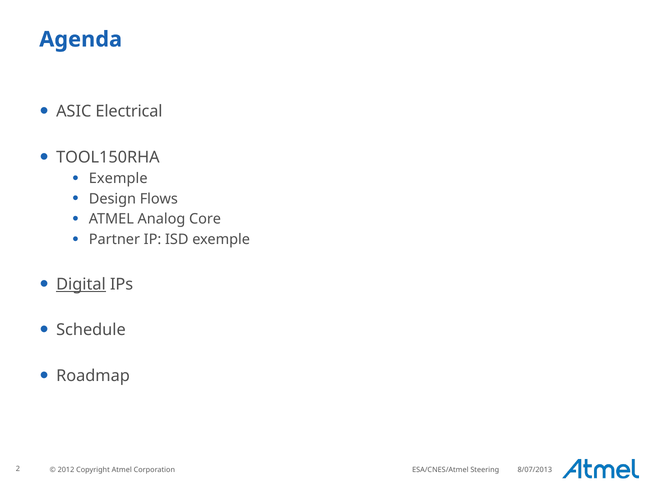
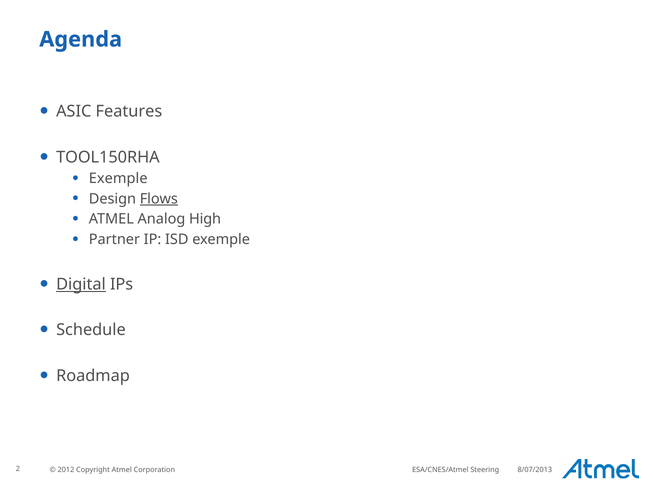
Electrical: Electrical -> Features
Flows underline: none -> present
Core: Core -> High
